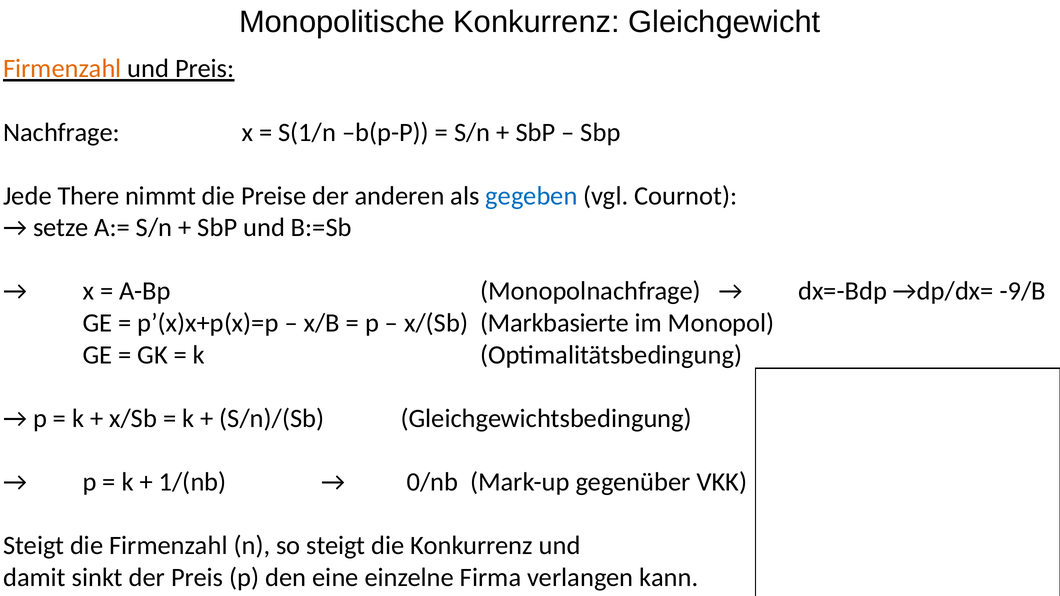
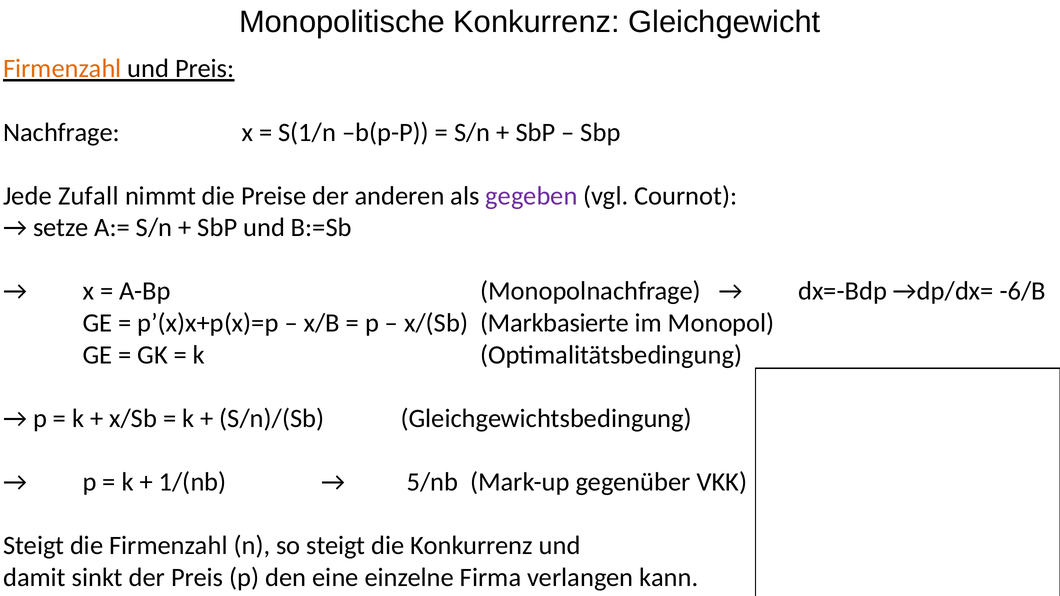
There: There -> Zufall
gegeben colour: blue -> purple
-9/B: -9/B -> -6/B
0/nb: 0/nb -> 5/nb
